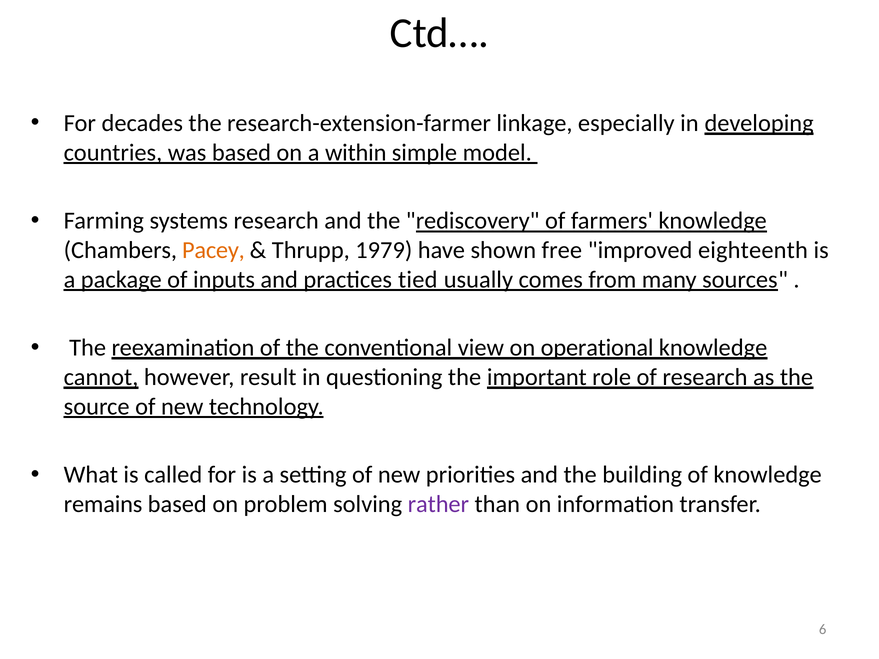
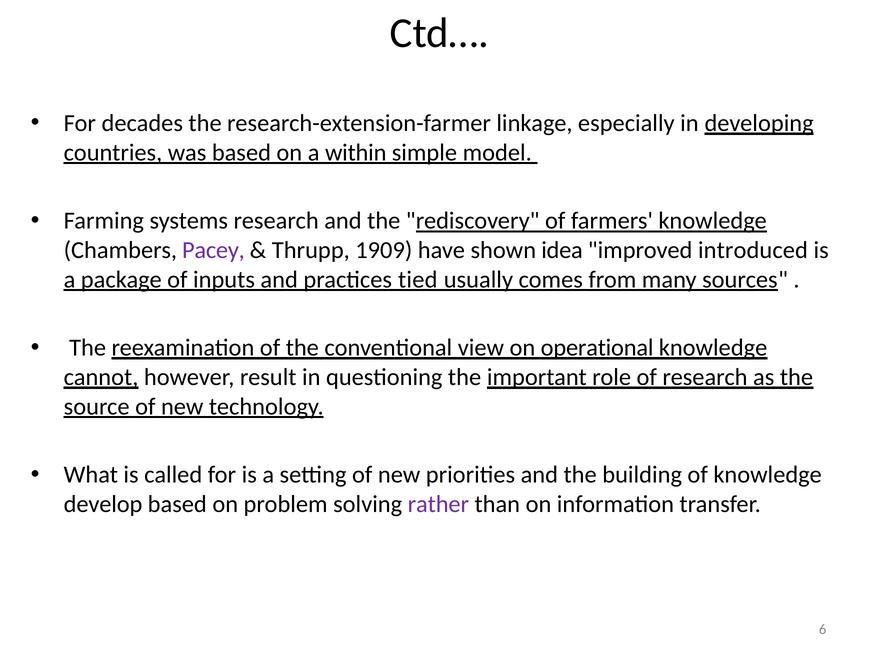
Pacey colour: orange -> purple
1979: 1979 -> 1909
free: free -> idea
eighteenth: eighteenth -> introduced
remains: remains -> develop
